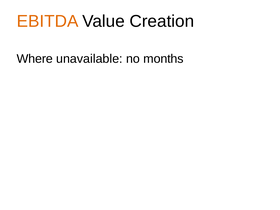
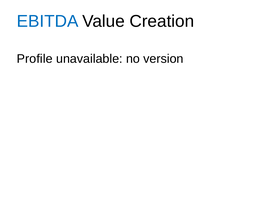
EBITDA colour: orange -> blue
Where: Where -> Profile
months: months -> version
